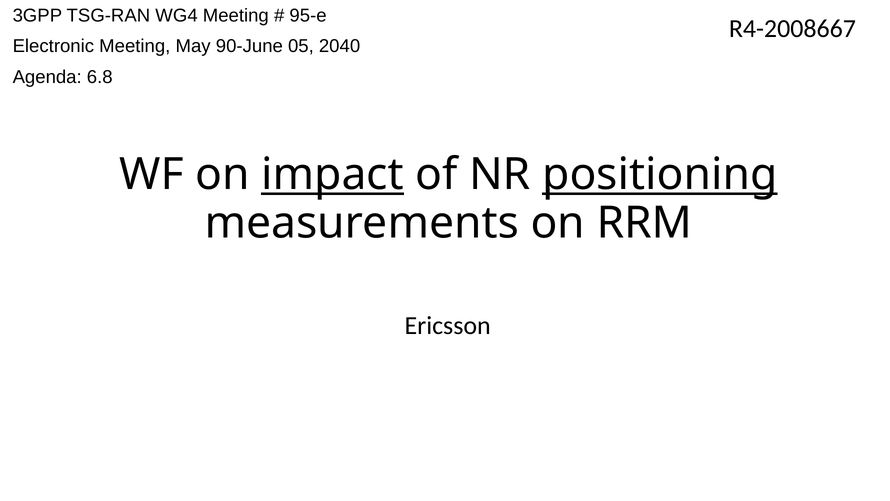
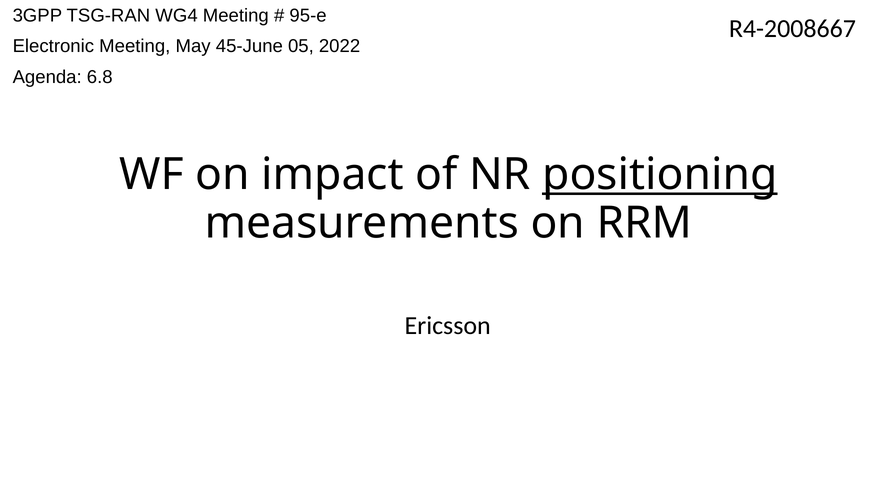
90-June: 90-June -> 45-June
2040: 2040 -> 2022
impact underline: present -> none
